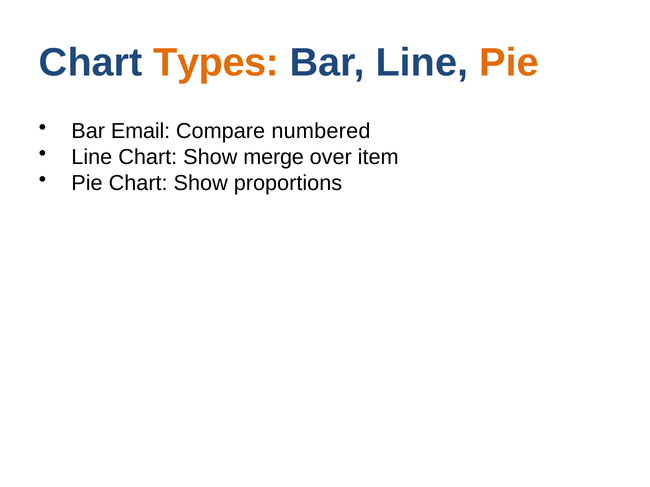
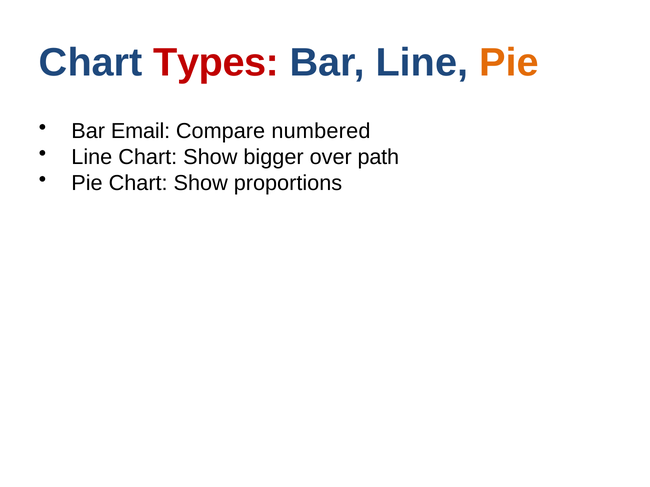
Types colour: orange -> red
merge: merge -> bigger
item: item -> path
